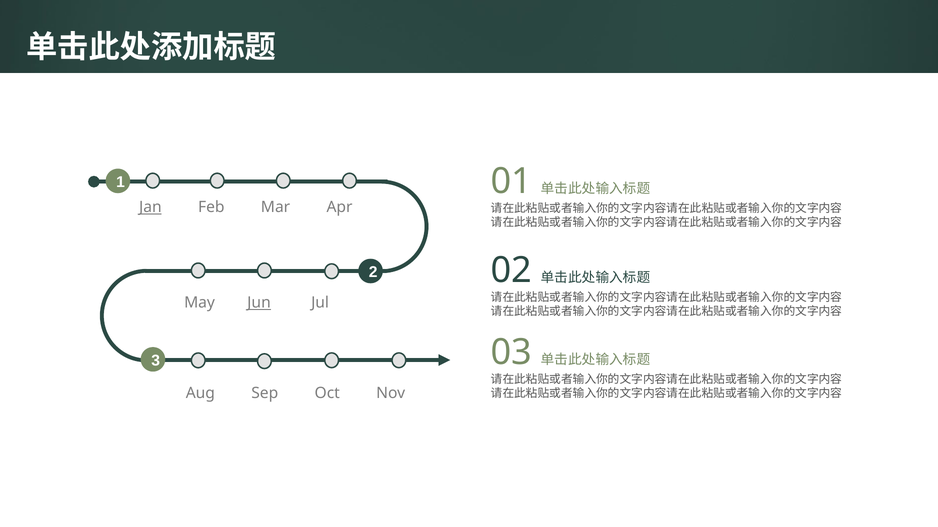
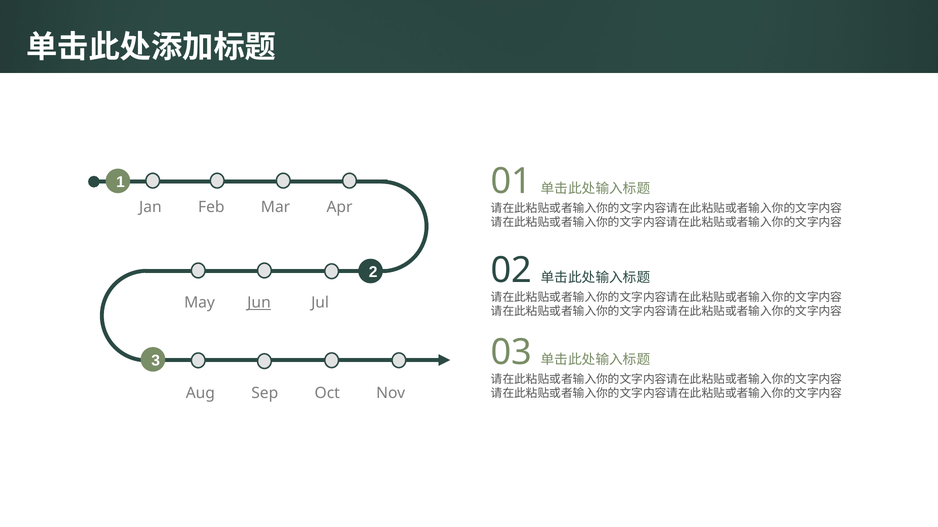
Jan underline: present -> none
